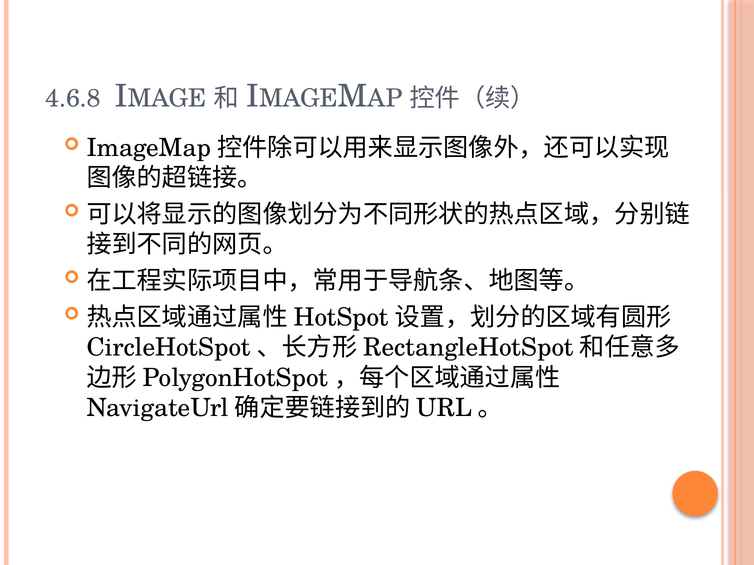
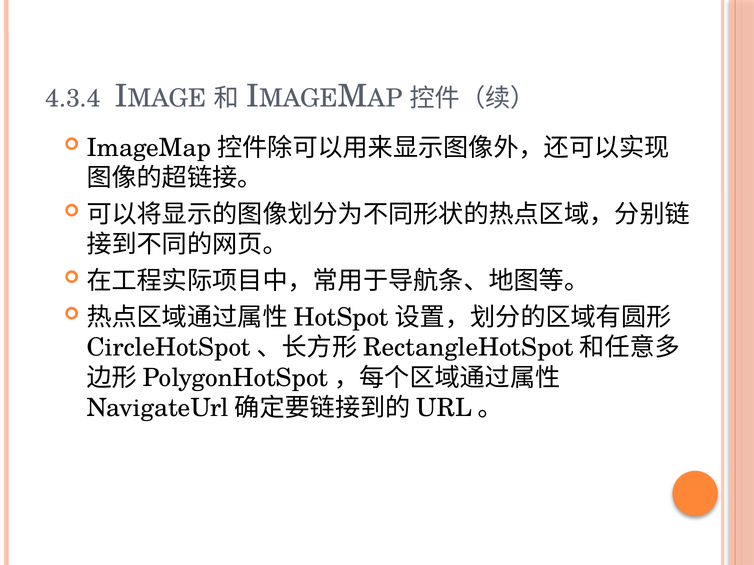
4.6.8: 4.6.8 -> 4.3.4
